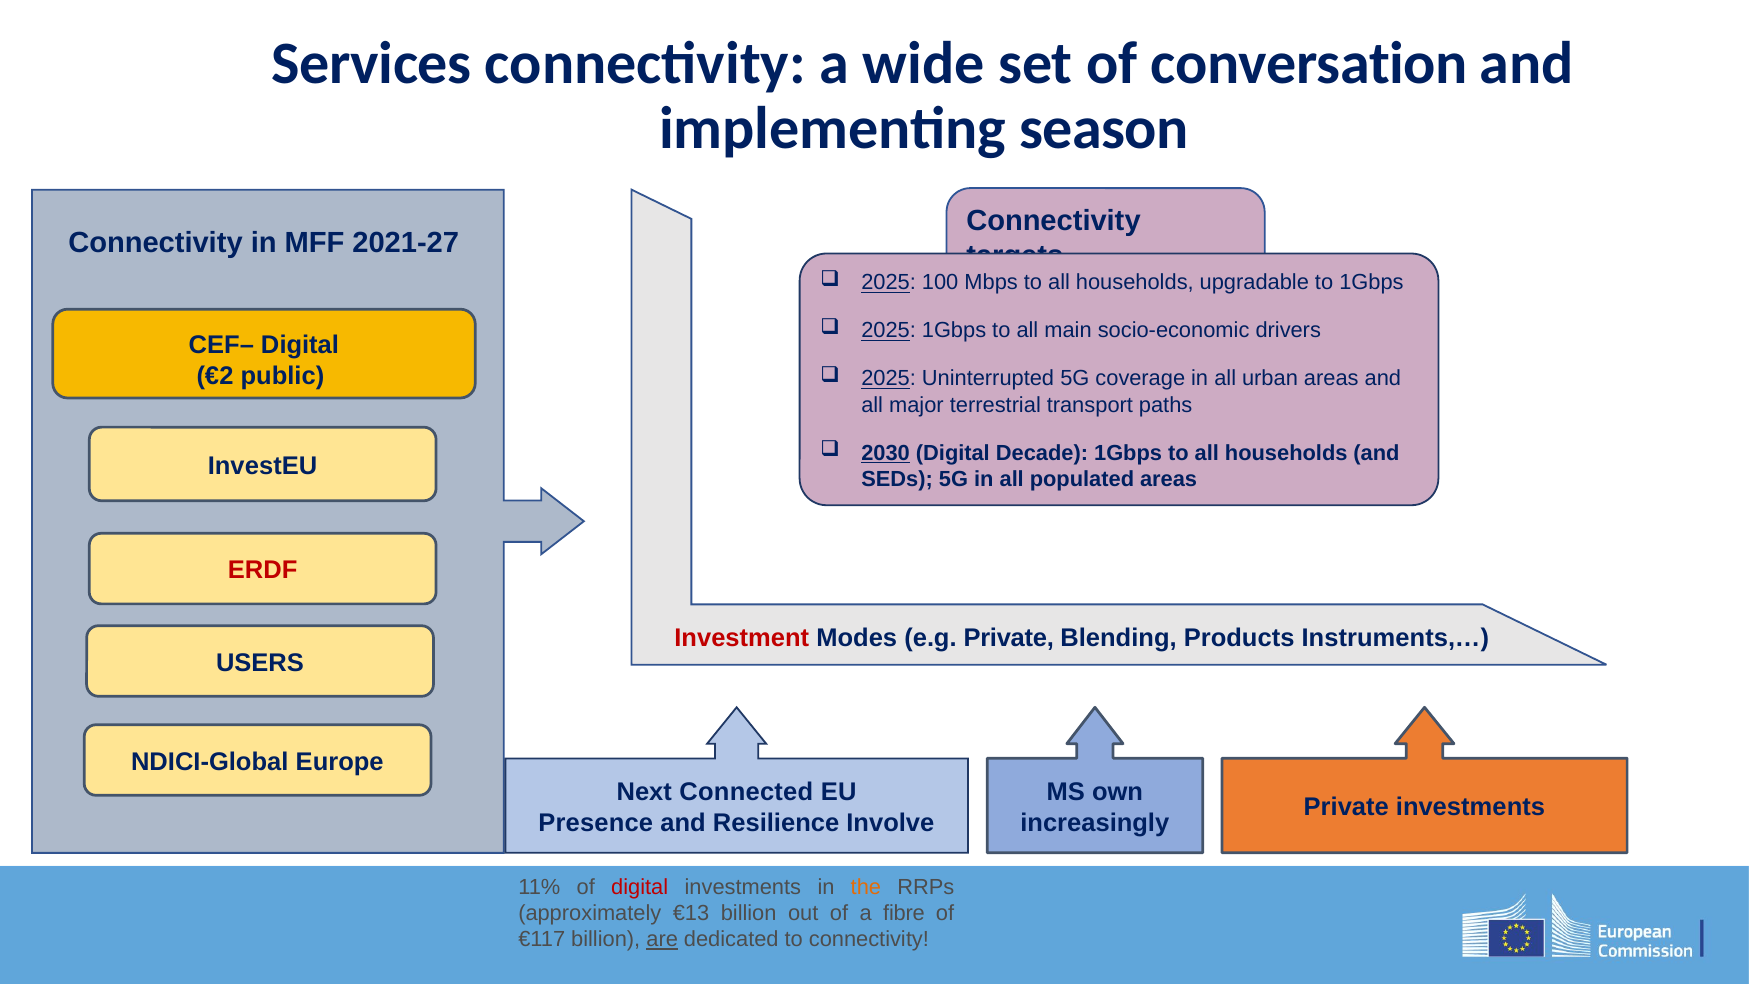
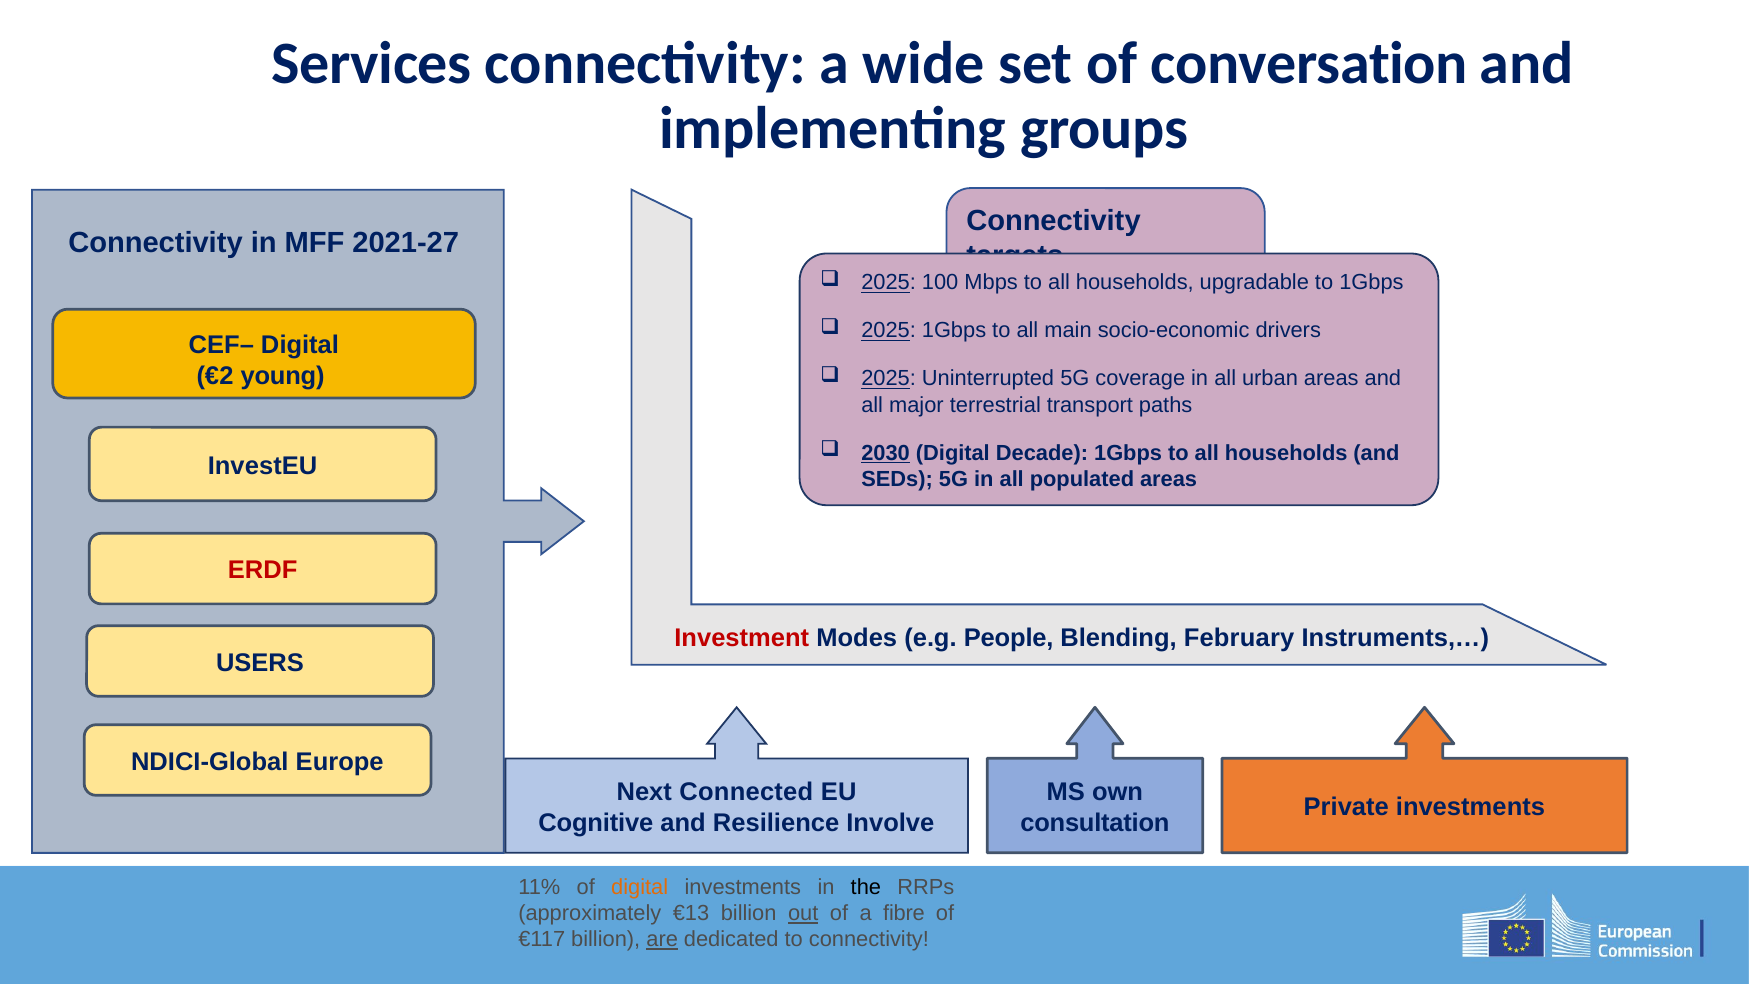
season: season -> groups
public: public -> young
e.g Private: Private -> People
Products: Products -> February
increasingly: increasingly -> consultation
Presence: Presence -> Cognitive
digital at (640, 887) colour: red -> orange
the colour: orange -> black
out underline: none -> present
